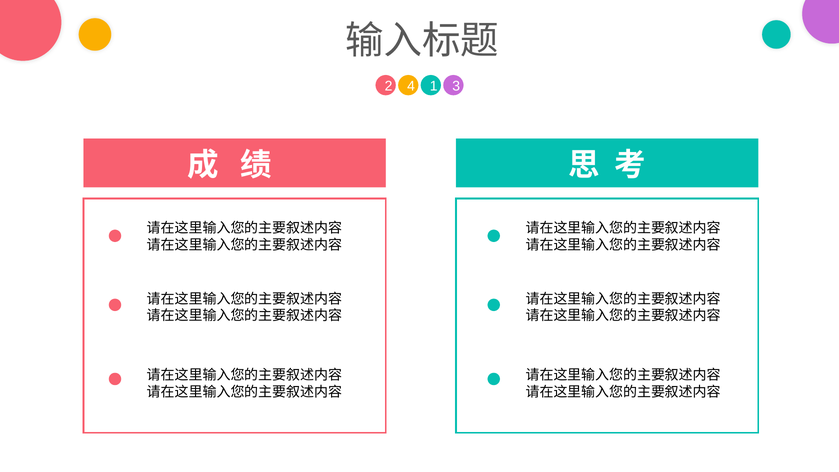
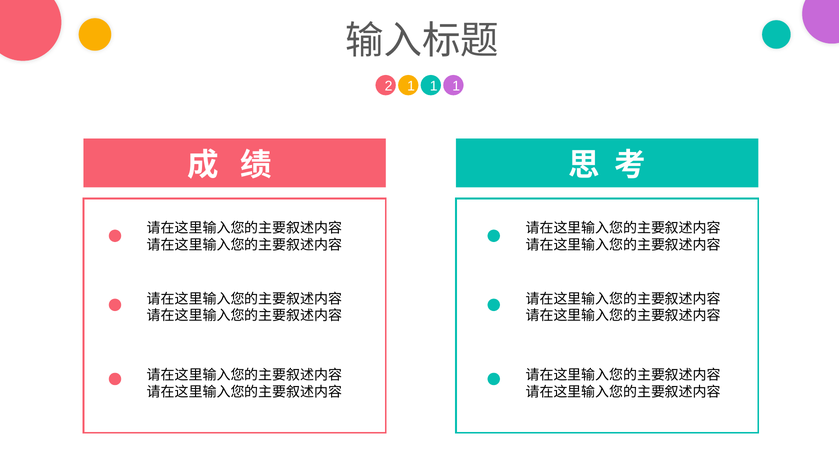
2 4: 4 -> 1
3 at (456, 86): 3 -> 1
